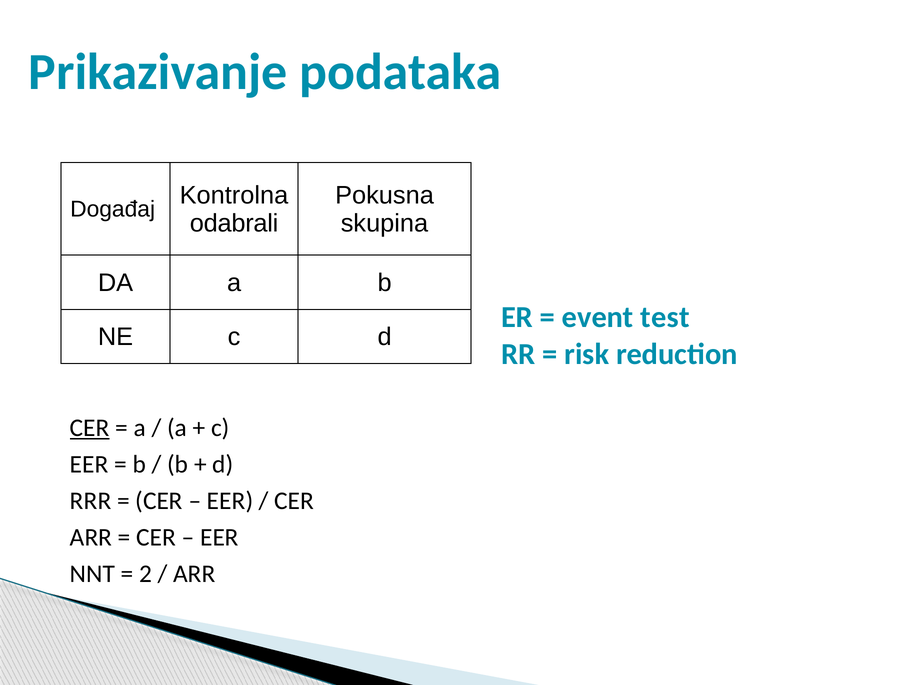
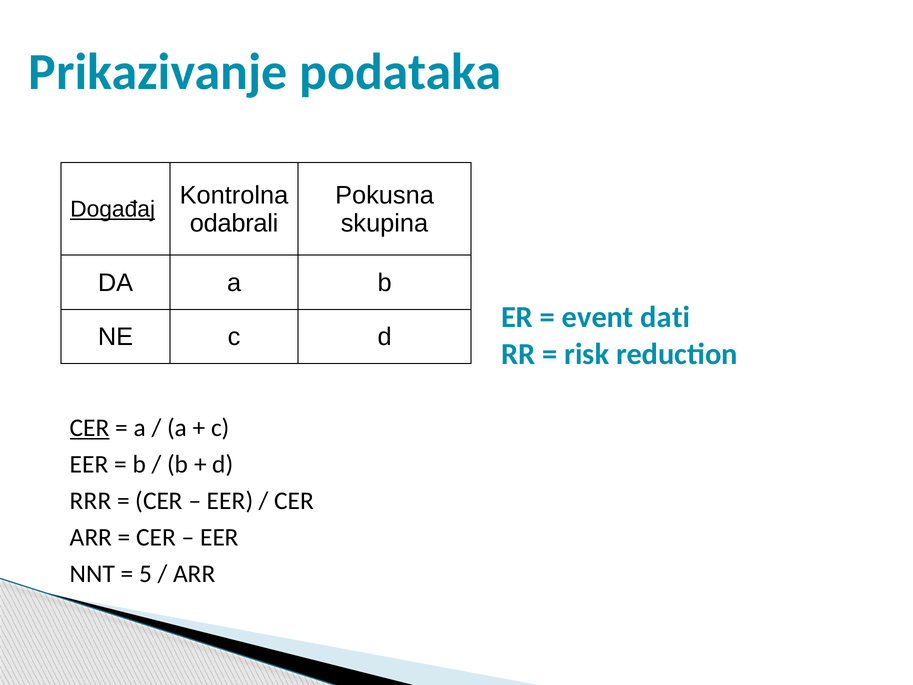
Događaj underline: none -> present
test: test -> dati
2: 2 -> 5
